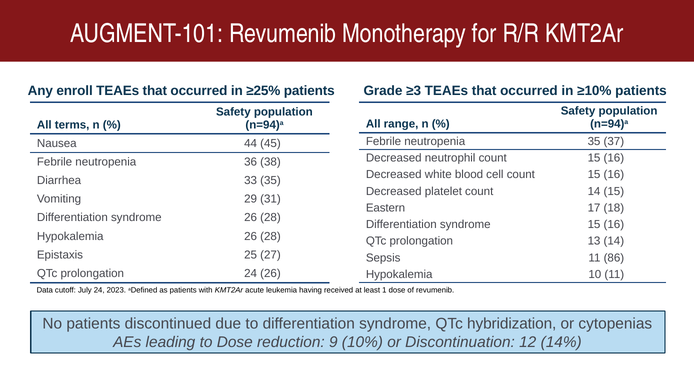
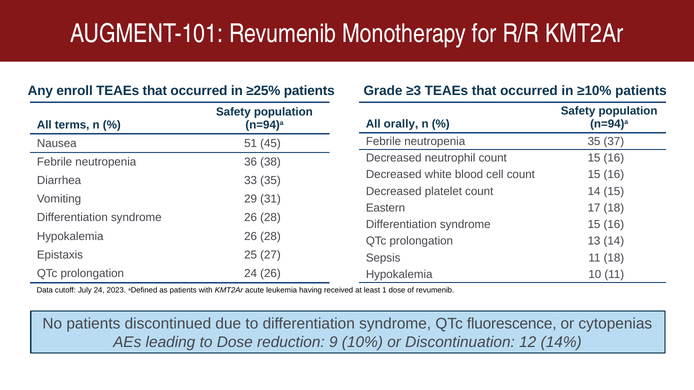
range: range -> orally
44: 44 -> 51
11 86: 86 -> 18
hybridization: hybridization -> fluorescence
